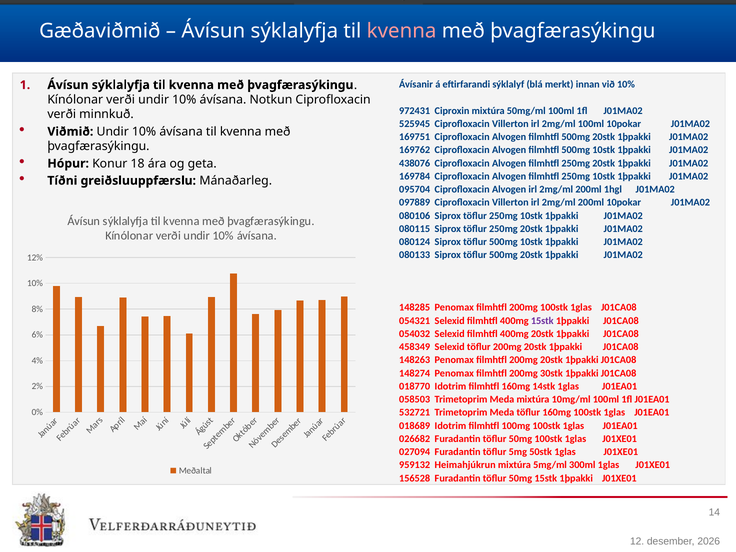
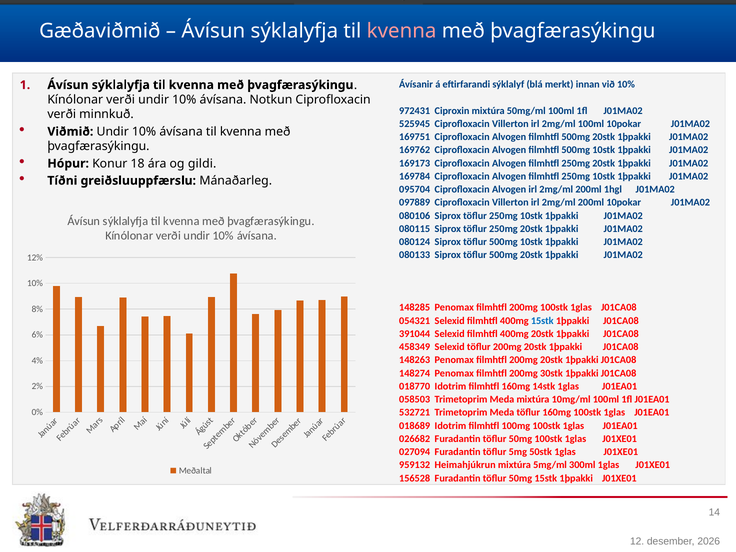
geta: geta -> gildi
438076: 438076 -> 169173
15stk at (542, 321) colour: purple -> blue
054032: 054032 -> 391044
